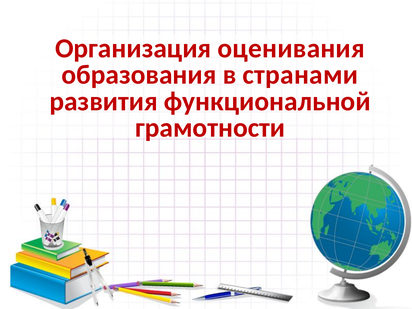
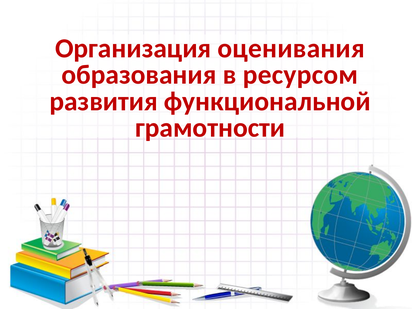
странами: странами -> ресурсом
